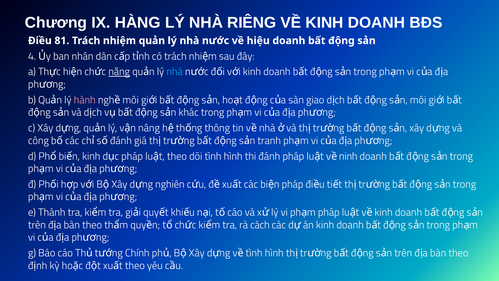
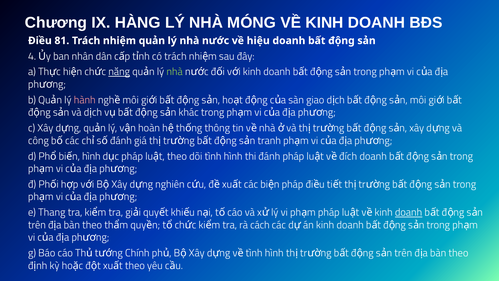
RIÊNG: RIÊNG -> MÓNG
nhà at (175, 72) colour: light blue -> light green
nâng: nâng -> hoàn
kinh at (91, 156): kinh -> hình
ninh: ninh -> đích
Thành: Thành -> Thang
doanh at (409, 212) underline: none -> present
